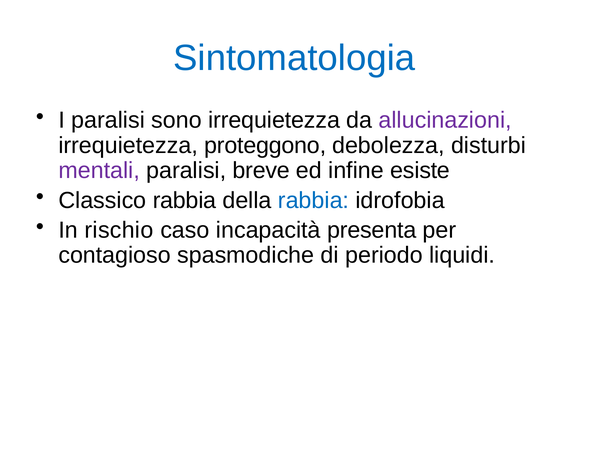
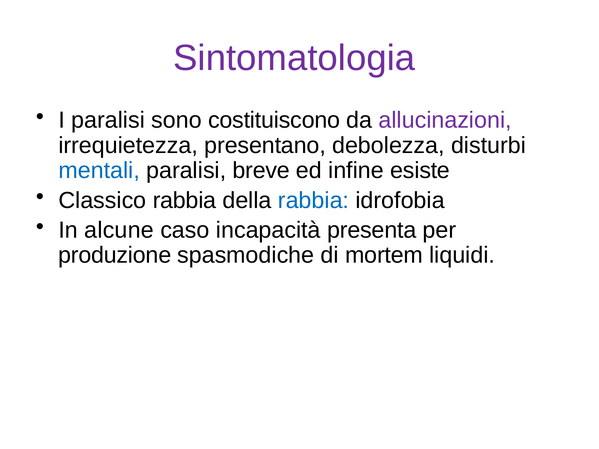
Sintomatologia colour: blue -> purple
sono irrequietezza: irrequietezza -> costituiscono
proteggono: proteggono -> presentano
mentali colour: purple -> blue
rischio: rischio -> alcune
contagioso: contagioso -> produzione
periodo: periodo -> mortem
